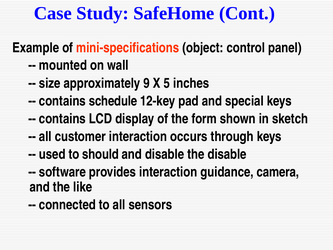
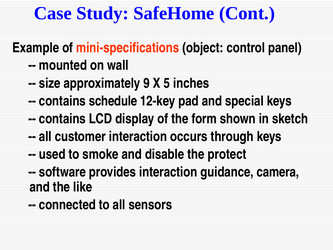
should: should -> smoke
the disable: disable -> protect
